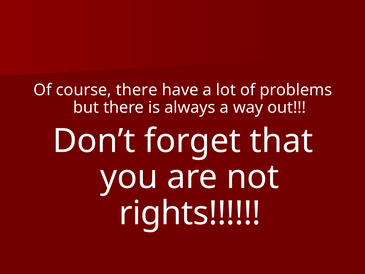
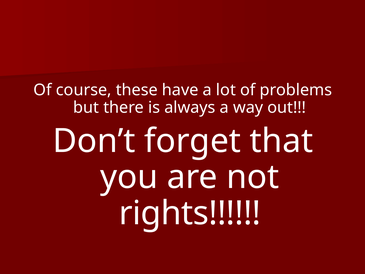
course there: there -> these
